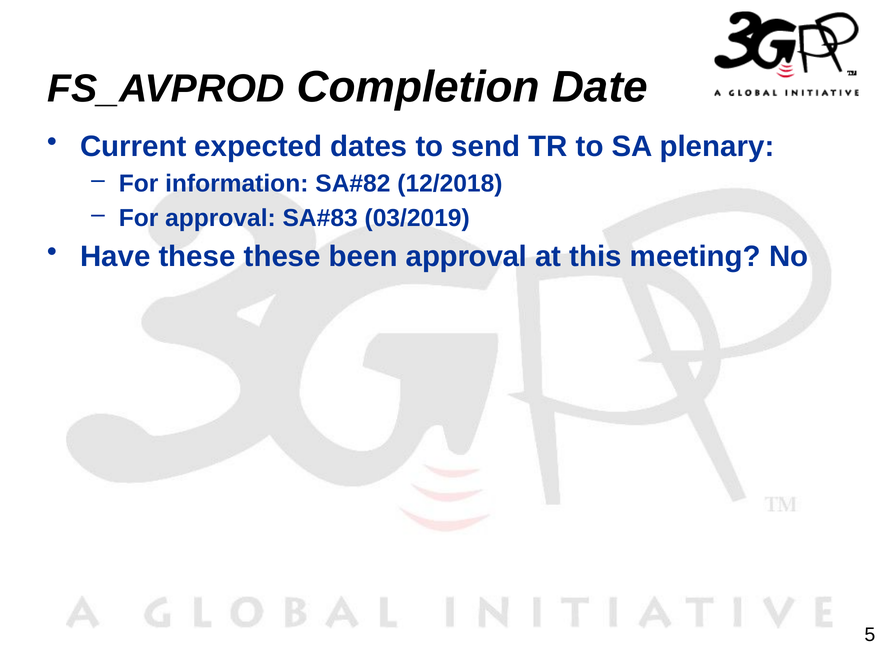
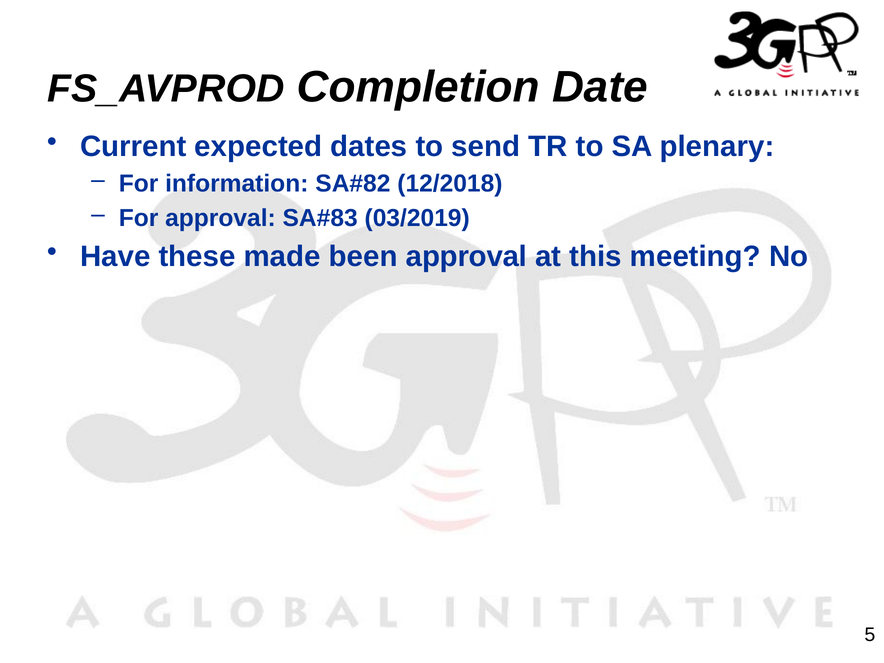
these these: these -> made
